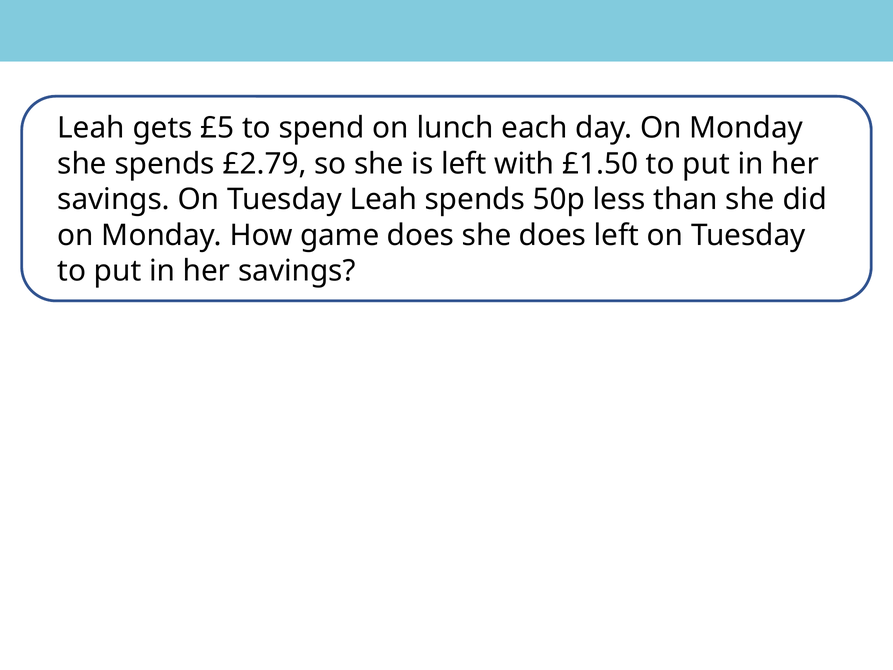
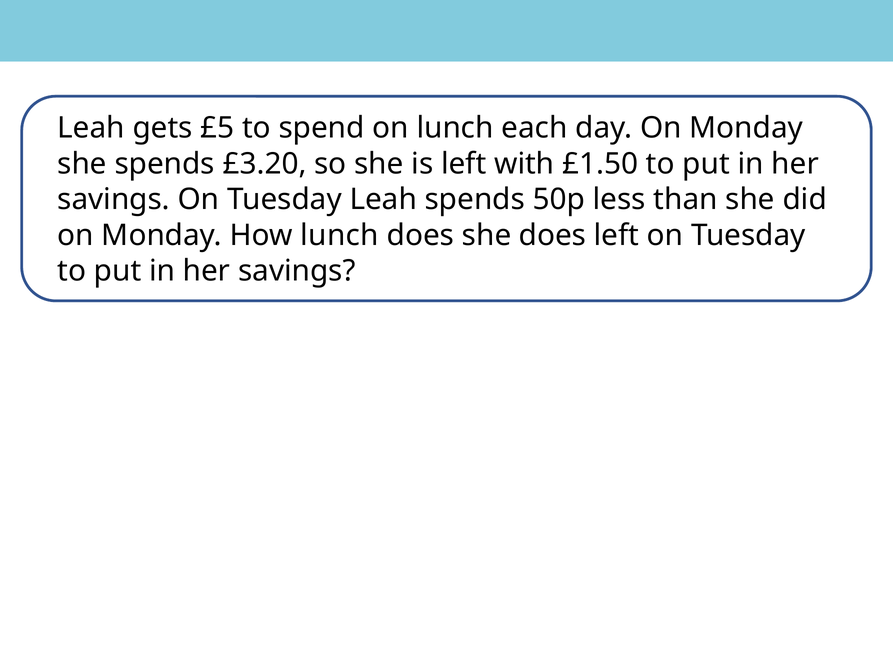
£2.79: £2.79 -> £3.20
How game: game -> lunch
